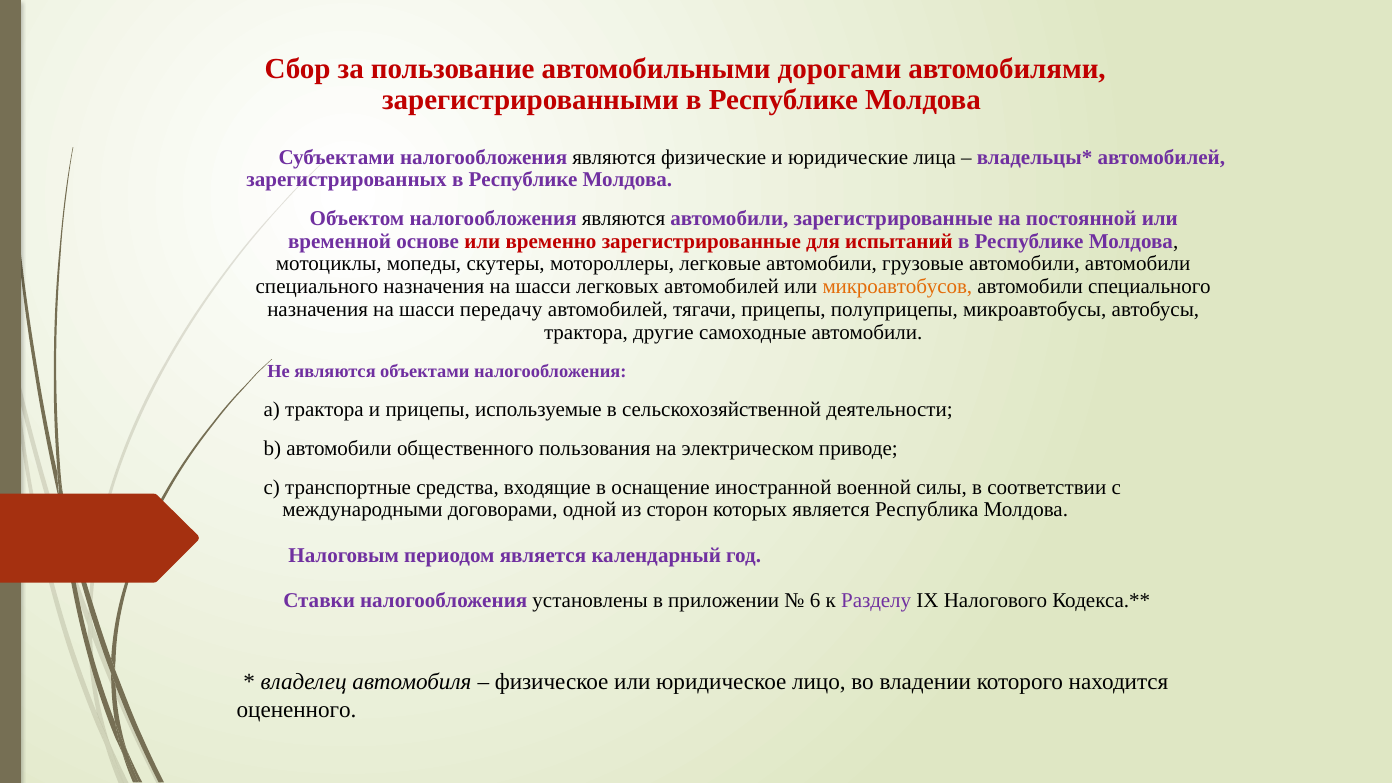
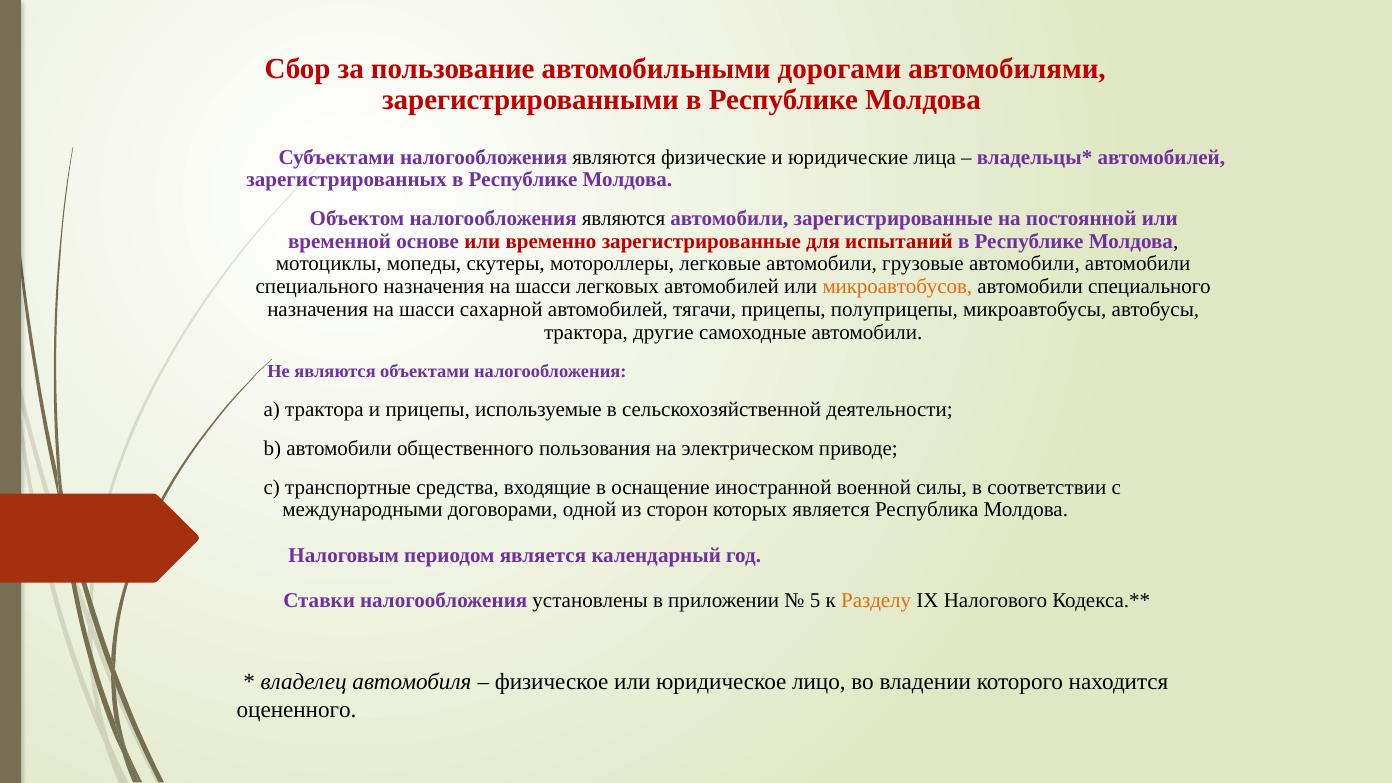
передачу: передачу -> сахарной
6: 6 -> 5
Разделу colour: purple -> orange
